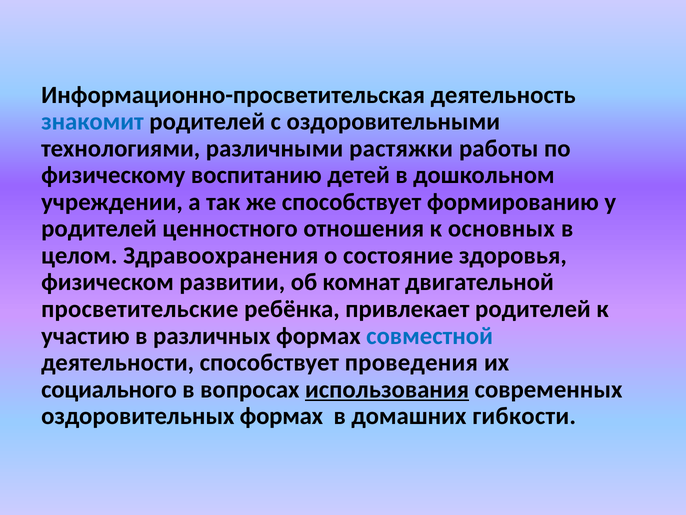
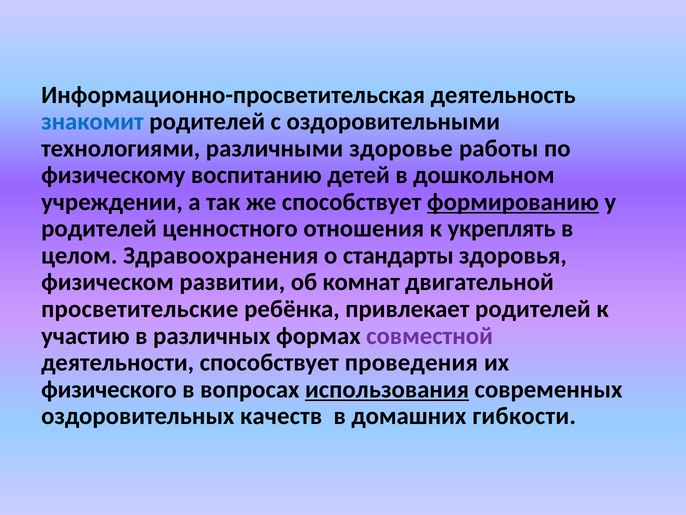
растяжки: растяжки -> здоровье
формированию underline: none -> present
основных: основных -> укреплять
состояние: состояние -> стандарты
совместной colour: blue -> purple
социального: социального -> физического
оздоровительных формах: формах -> качеств
